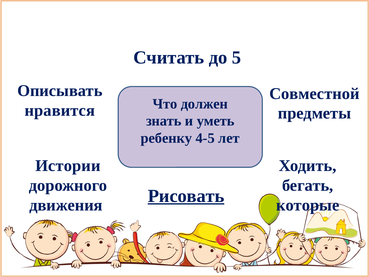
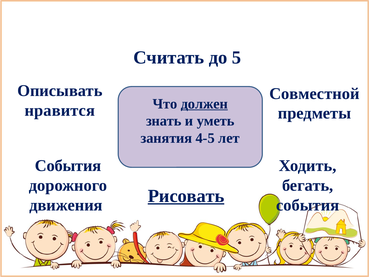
должен underline: none -> present
ребенку: ребенку -> занятия
Истории at (68, 166): Истории -> События
которые at (308, 205): которые -> события
